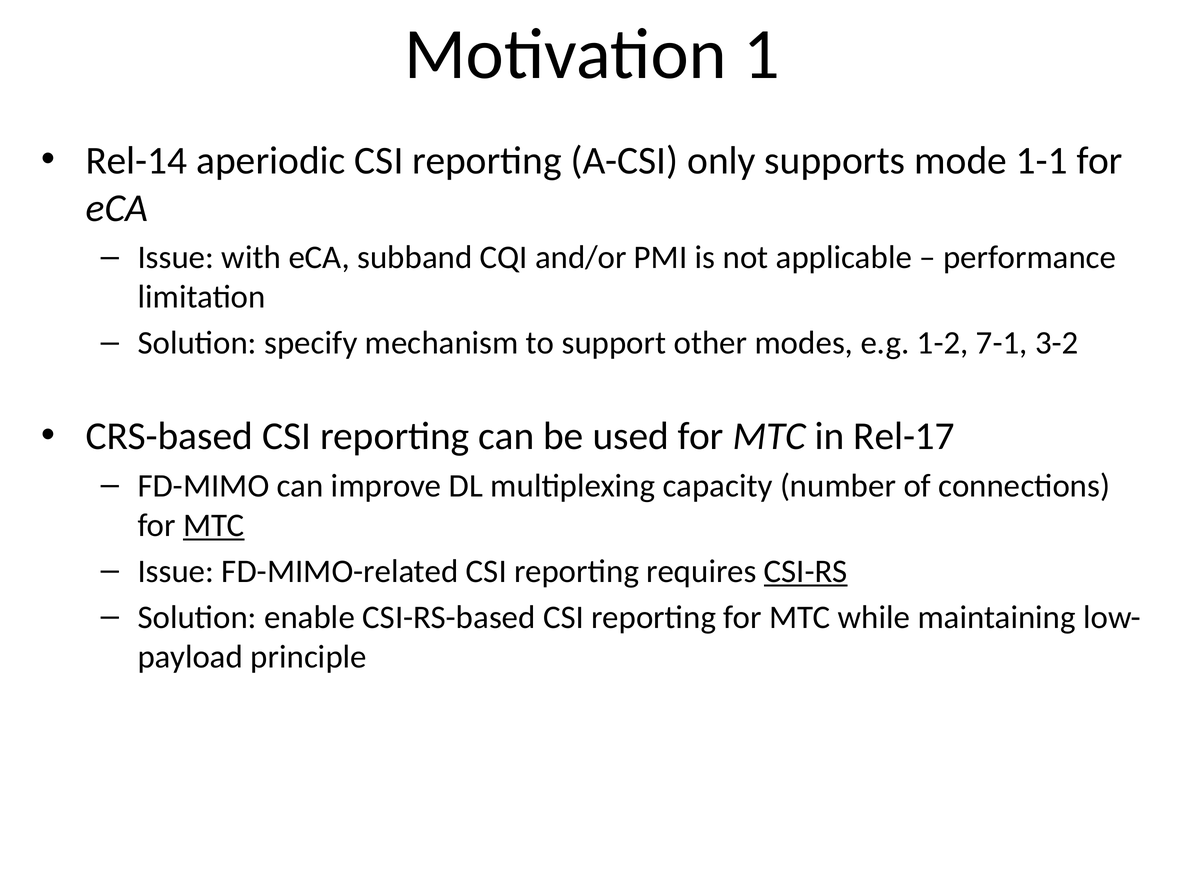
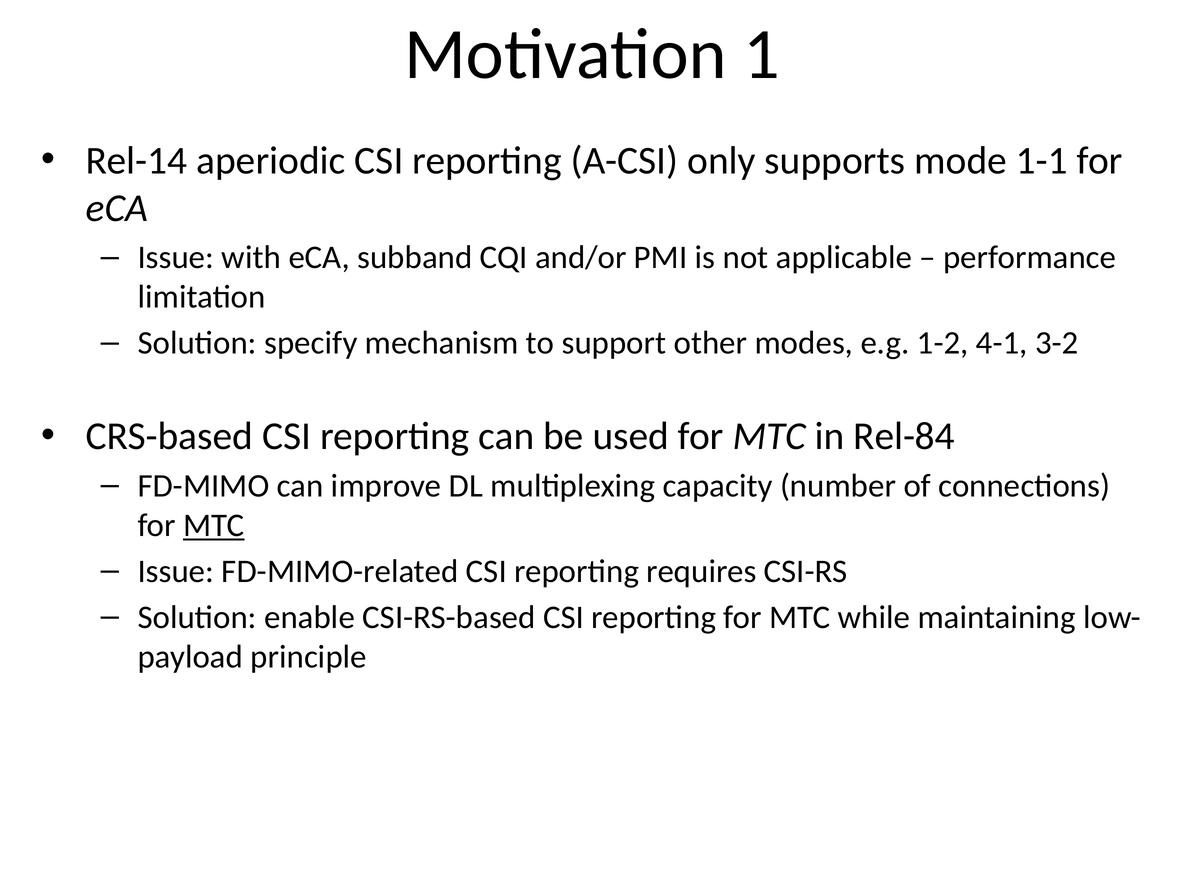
7-1: 7-1 -> 4-1
Rel-17: Rel-17 -> Rel-84
CSI-RS underline: present -> none
